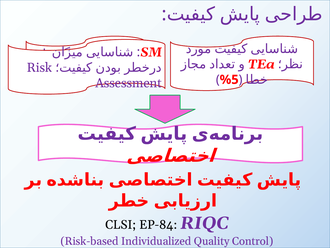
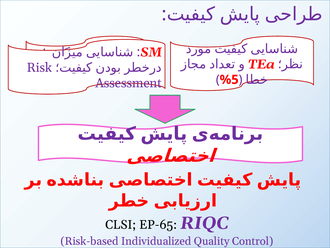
EP-84: EP-84 -> EP-65
